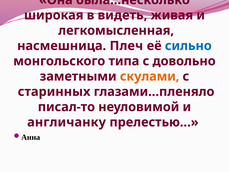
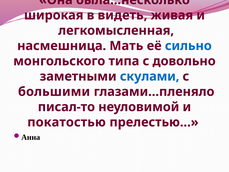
Плеч: Плеч -> Мать
скулами colour: orange -> blue
старинных: старинных -> большими
англичанку: англичанку -> покатостью
